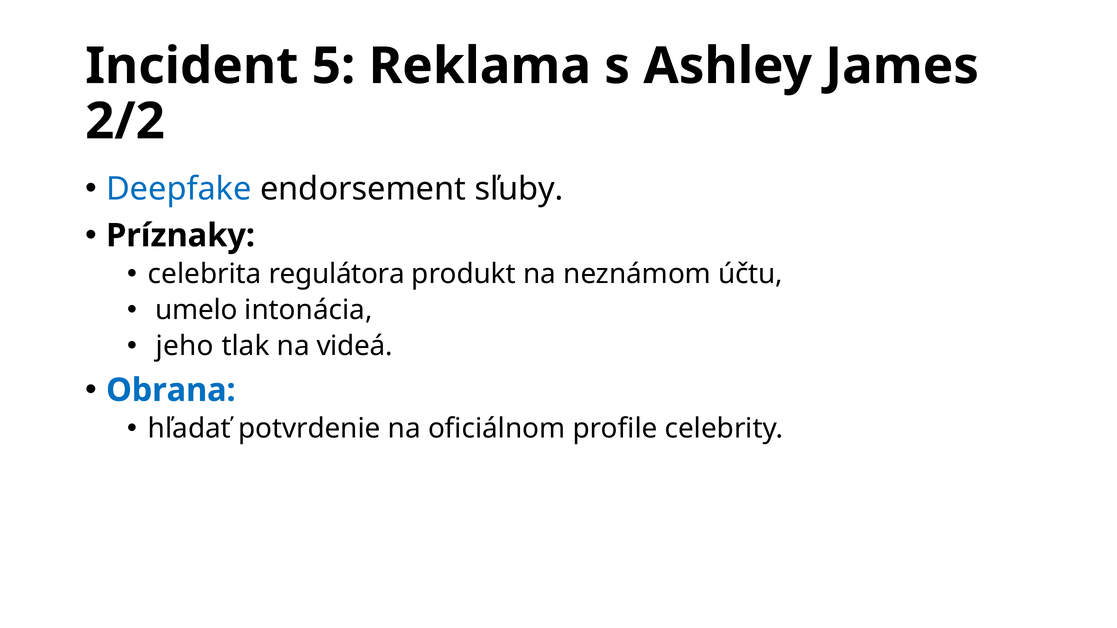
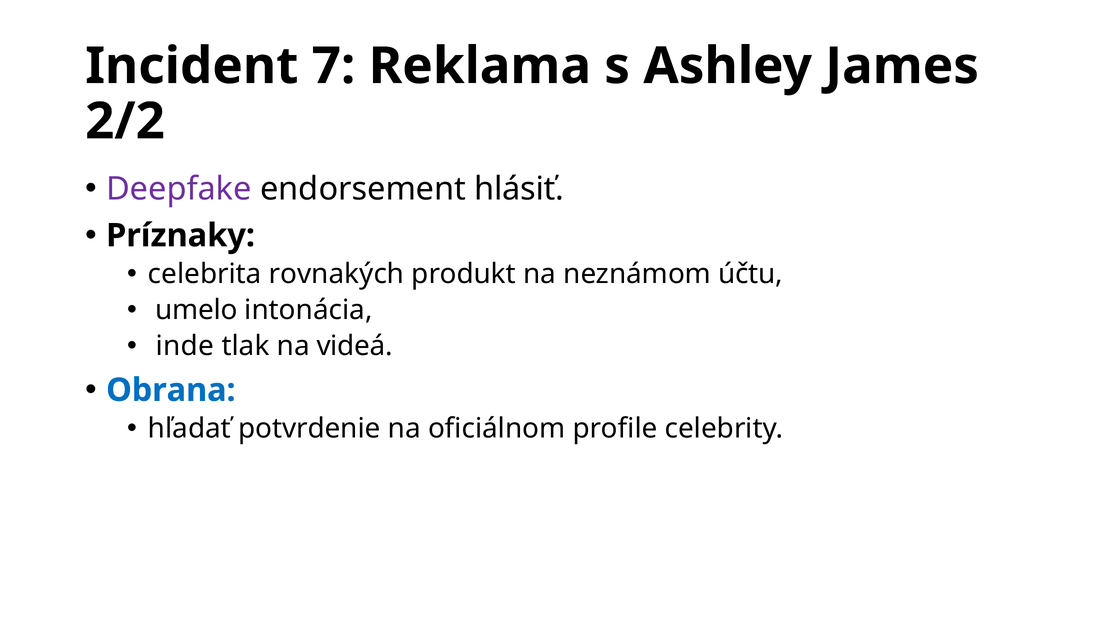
5: 5 -> 7
Deepfake colour: blue -> purple
sľuby: sľuby -> hlásiť
regulátora: regulátora -> rovnakých
jeho: jeho -> inde
